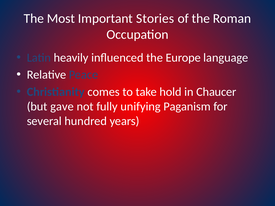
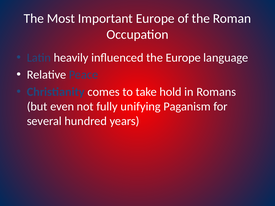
Important Stories: Stories -> Europe
Chaucer: Chaucer -> Romans
gave: gave -> even
